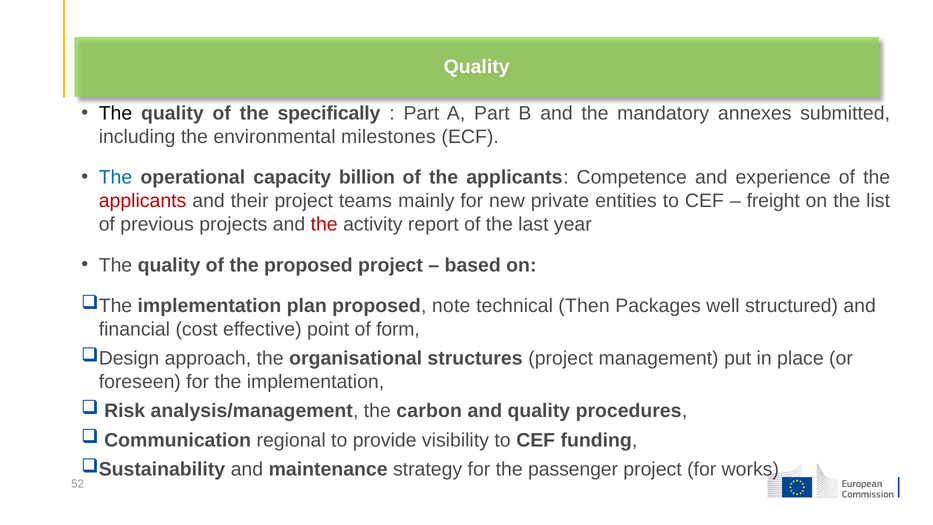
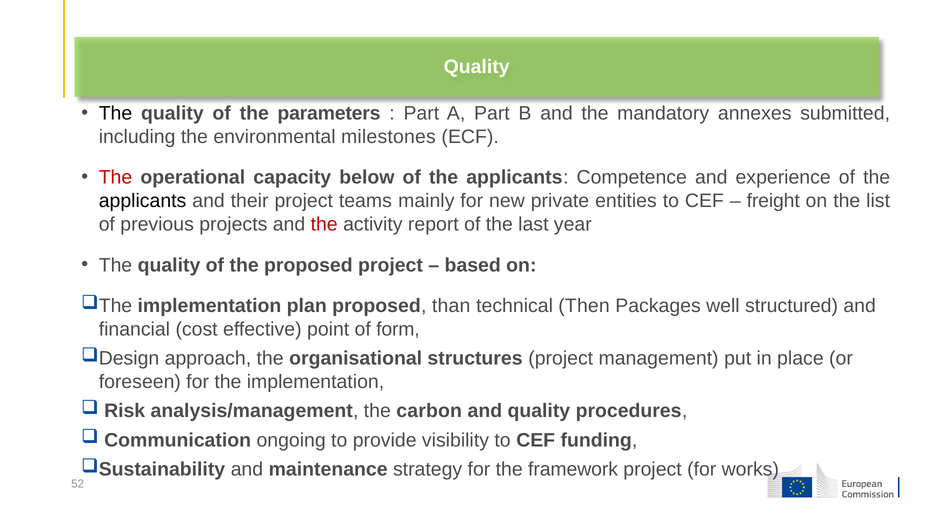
specifically: specifically -> parameters
The at (115, 177) colour: blue -> red
billion: billion -> below
applicants at (143, 201) colour: red -> black
note: note -> than
regional: regional -> ongoing
passenger: passenger -> framework
